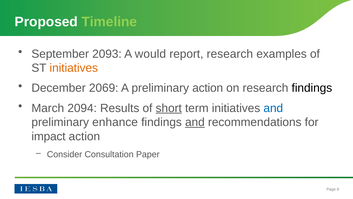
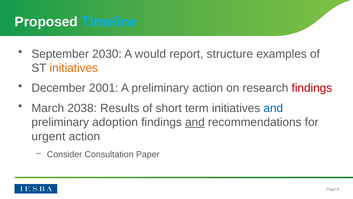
Timeline colour: light green -> light blue
2093: 2093 -> 2030
report research: research -> structure
2069: 2069 -> 2001
findings at (312, 88) colour: black -> red
2094: 2094 -> 2038
short underline: present -> none
enhance: enhance -> adoption
impact: impact -> urgent
